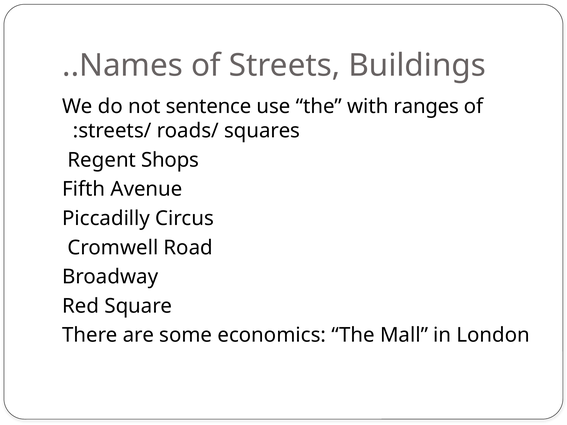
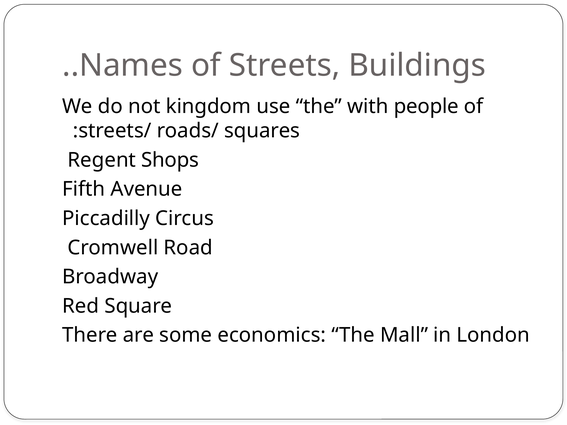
sentence: sentence -> kingdom
ranges: ranges -> people
